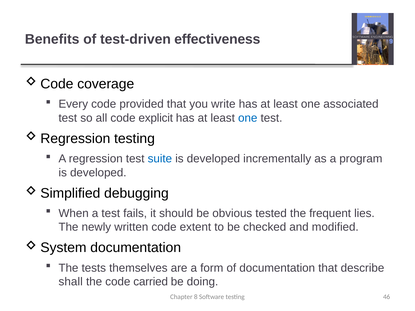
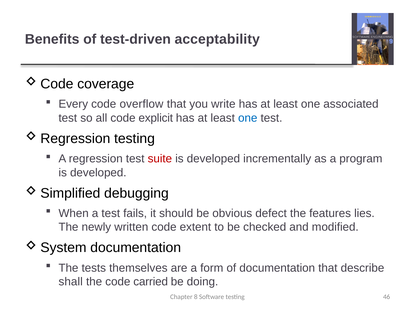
effectiveness: effectiveness -> acceptability
provided: provided -> overflow
suite colour: blue -> red
tested: tested -> defect
frequent: frequent -> features
